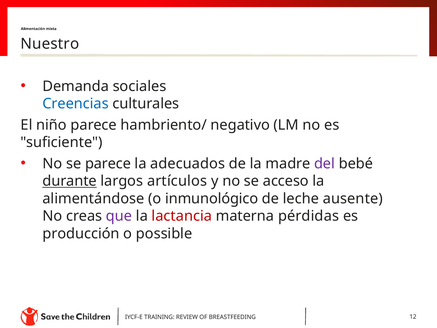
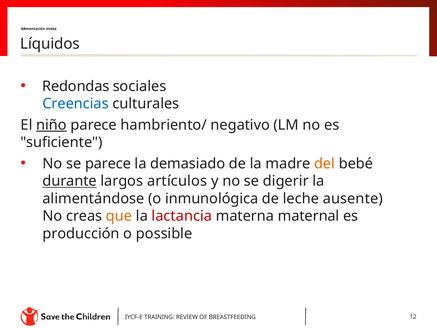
Nuestro: Nuestro -> Líquidos
Demanda: Demanda -> Redondas
niño underline: none -> present
adecuados: adecuados -> demasiado
del colour: purple -> orange
acceso: acceso -> digerir
inmunológico: inmunológico -> inmunológica
que colour: purple -> orange
pérdidas: pérdidas -> maternal
